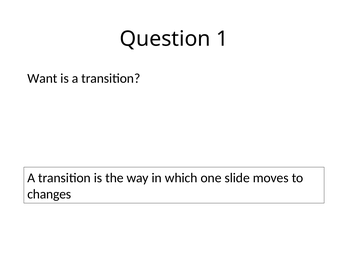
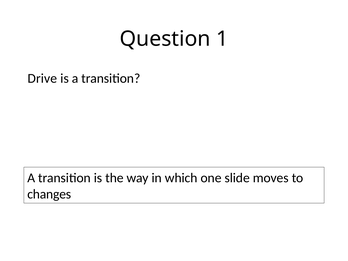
Want: Want -> Drive
